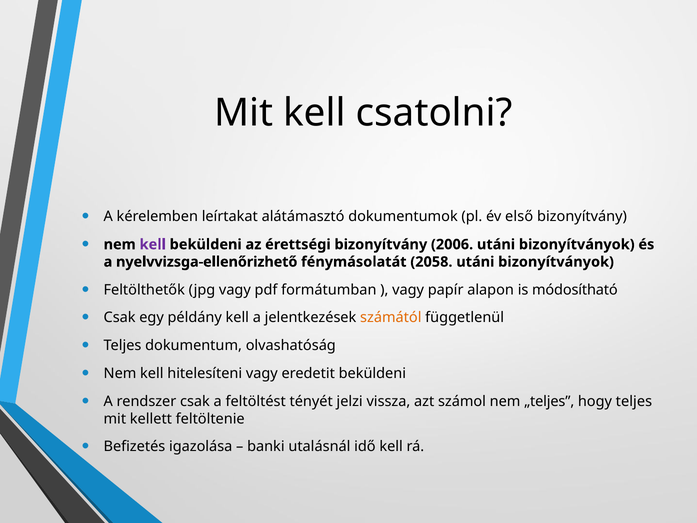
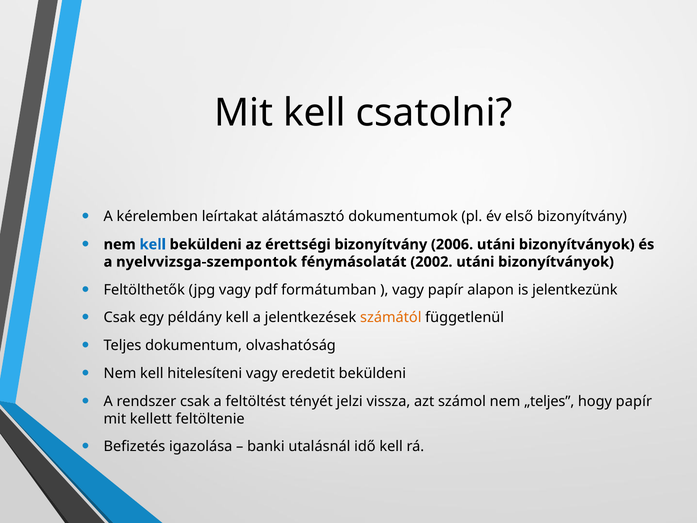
kell at (153, 244) colour: purple -> blue
nyelvvizsga-ellenőrizhető: nyelvvizsga-ellenőrizhető -> nyelvvizsga-szempontok
2058: 2058 -> 2002
módosítható: módosítható -> jelentkezünk
hogy teljes: teljes -> papír
